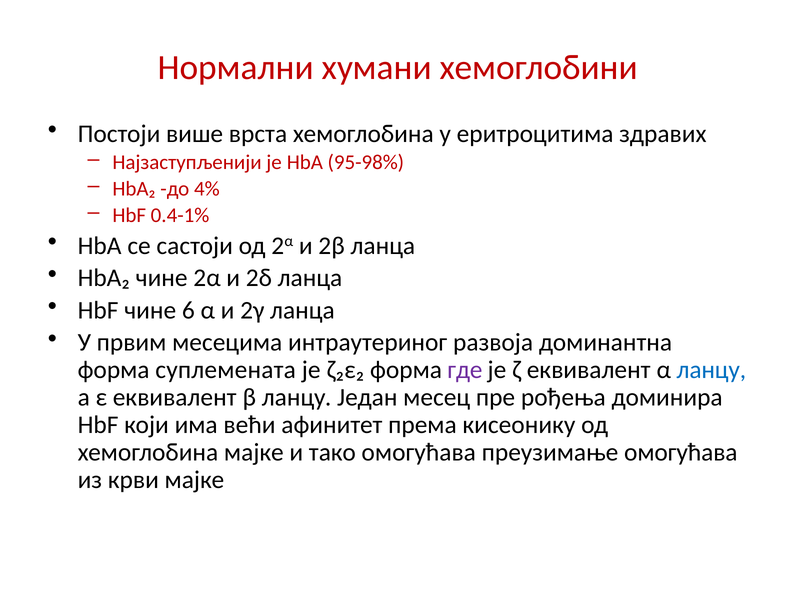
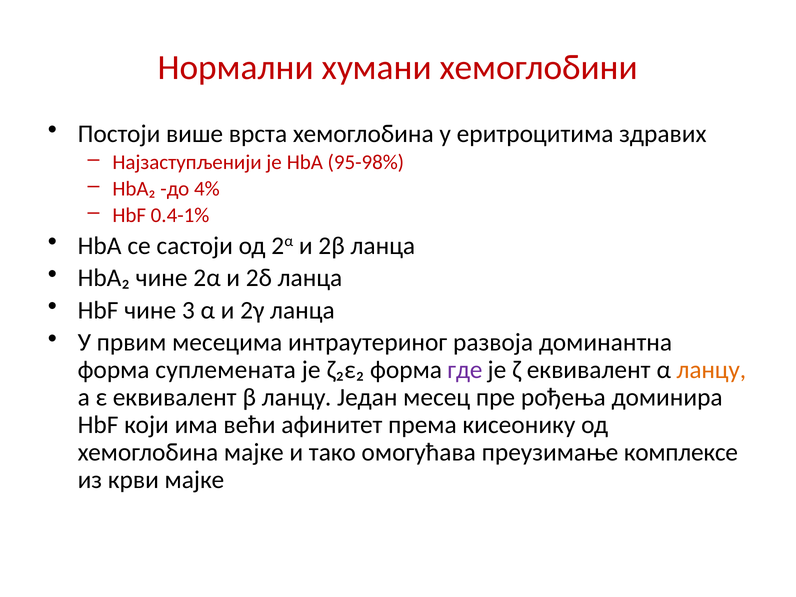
6: 6 -> 3
ланцу at (711, 370) colour: blue -> orange
преузимање омогућава: омогућава -> комплексе
